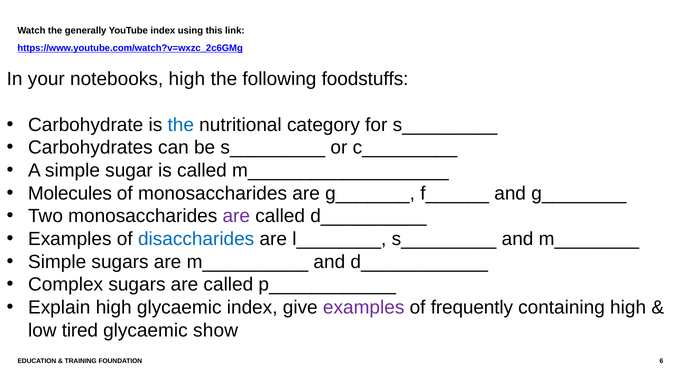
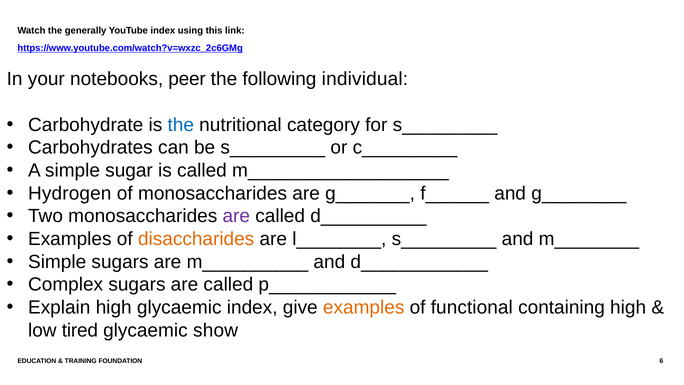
notebooks high: high -> peer
foodstuffs: foodstuffs -> individual
Molecules: Molecules -> Hydrogen
disaccharides colour: blue -> orange
examples at (364, 307) colour: purple -> orange
frequently: frequently -> functional
